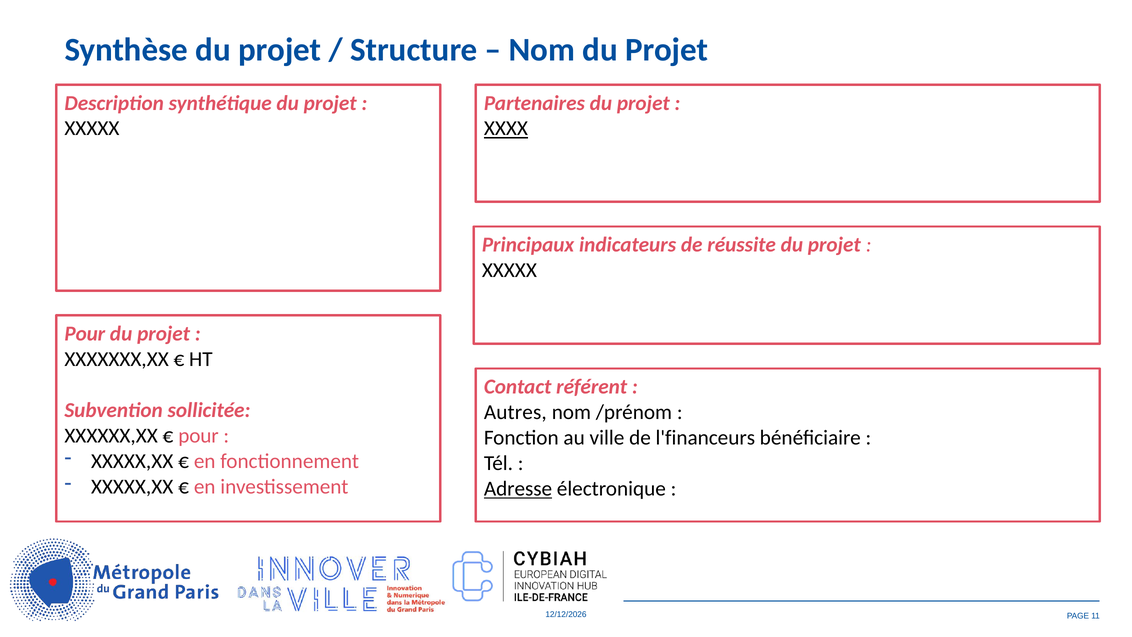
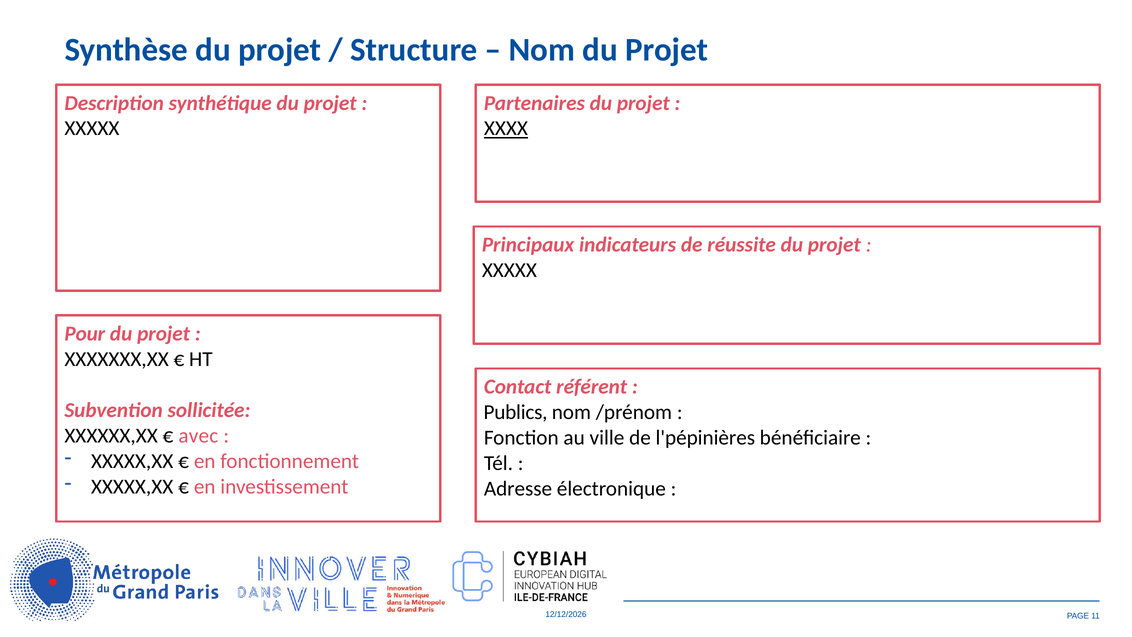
Autres: Autres -> Publics
pour at (198, 436): pour -> avec
l'financeurs: l'financeurs -> l'pépinières
Adresse underline: present -> none
